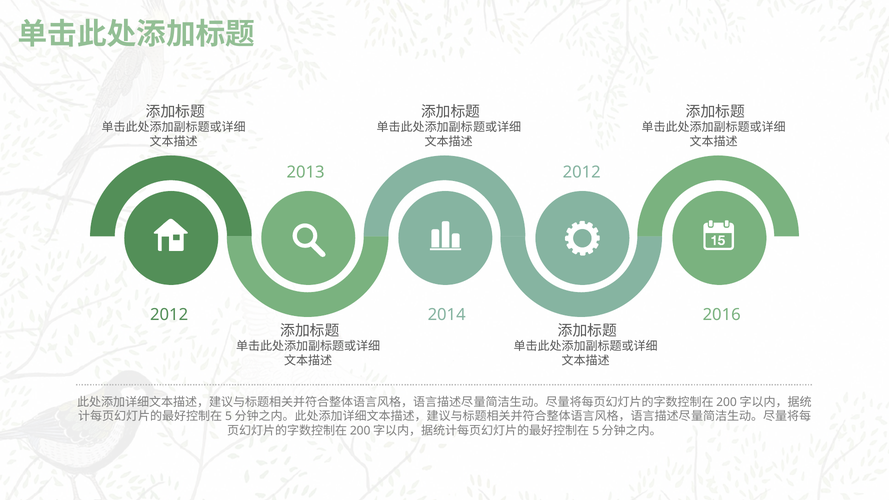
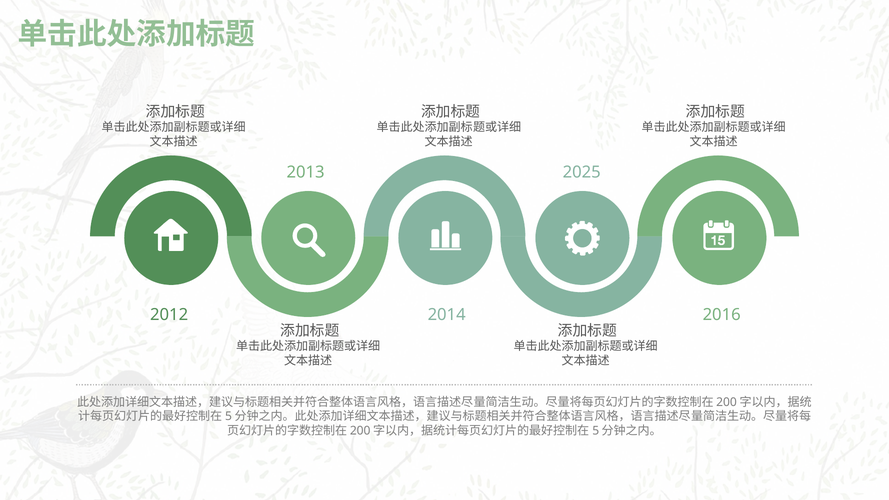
2012 at (582, 172): 2012 -> 2025
